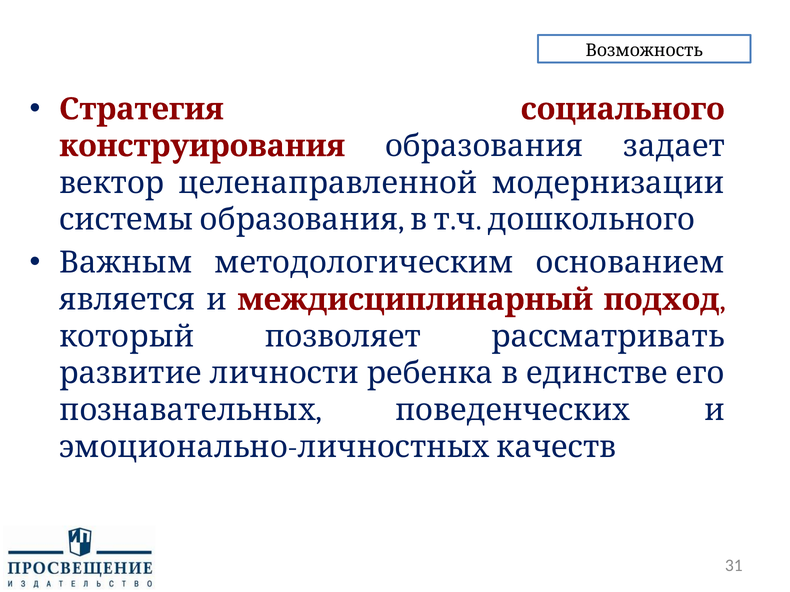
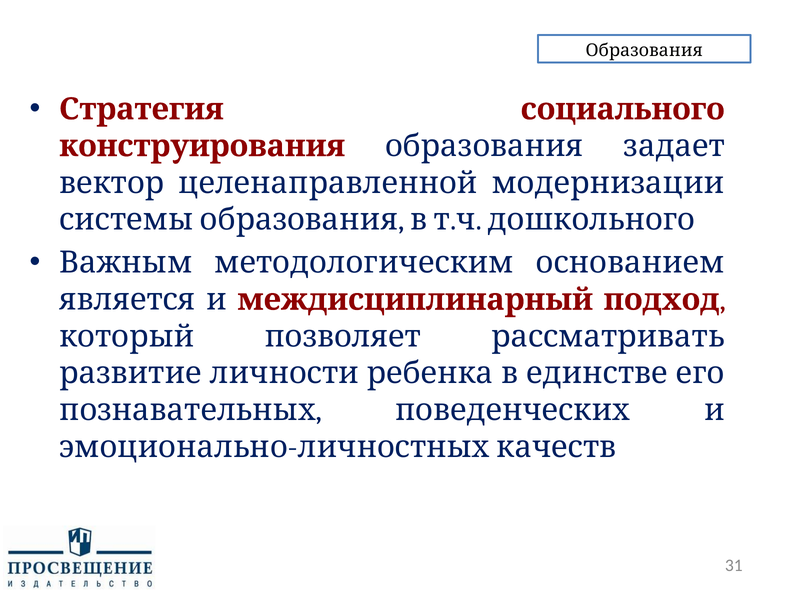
Возможность at (644, 51): Возможность -> Образования
